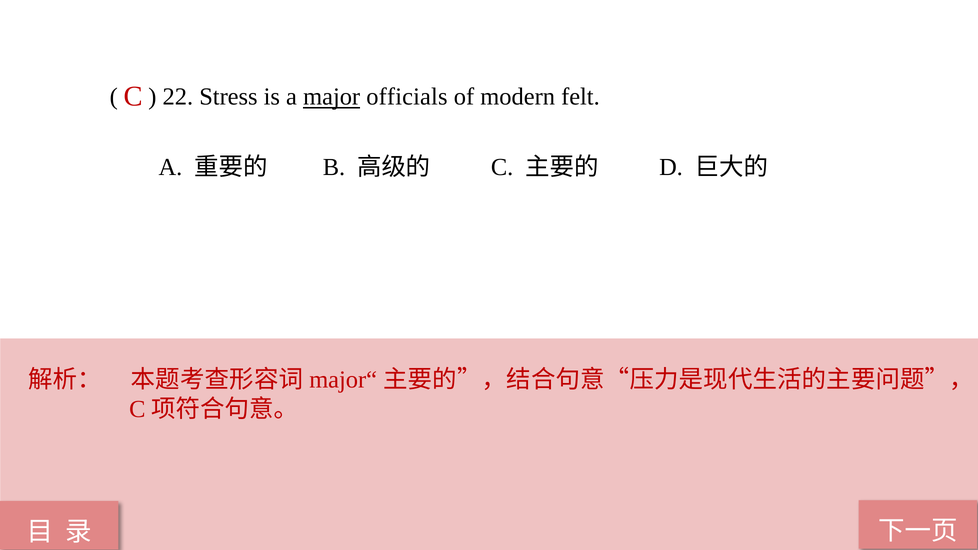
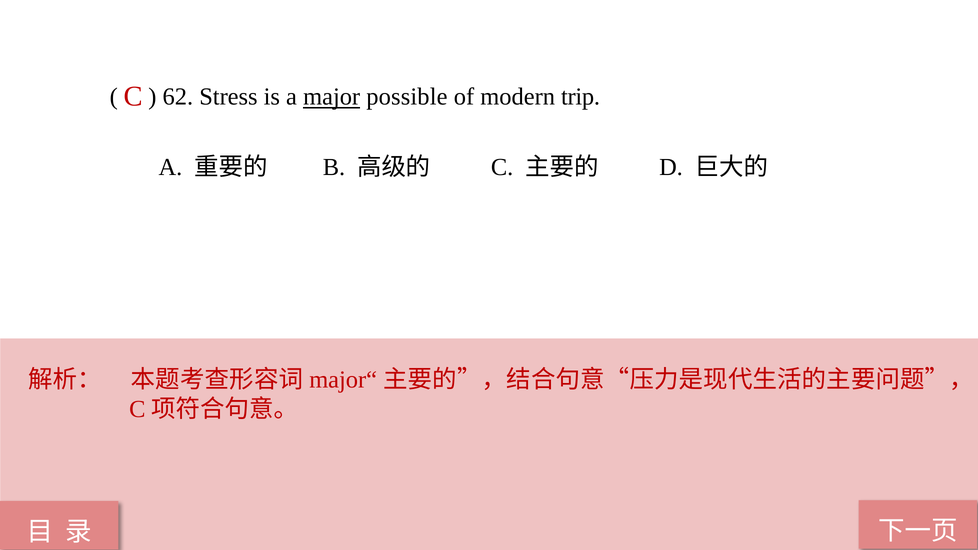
22: 22 -> 62
officials: officials -> possible
felt: felt -> trip
